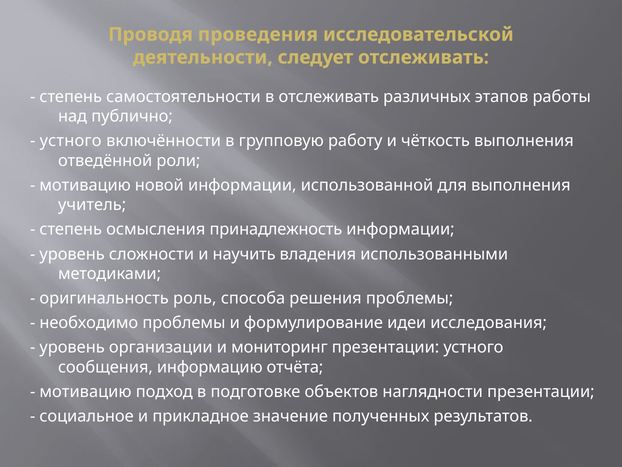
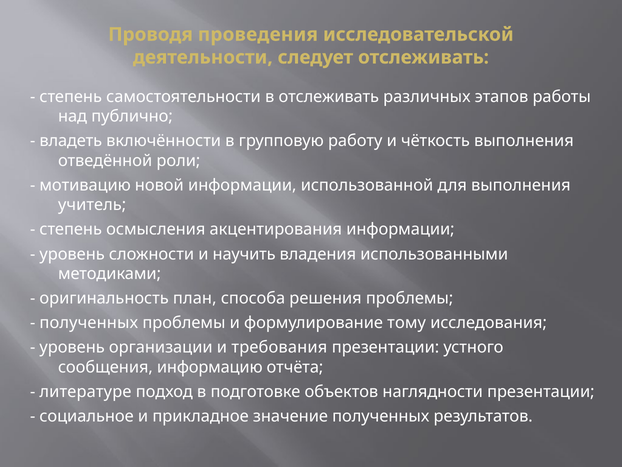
устного at (71, 141): устного -> владеть
принадлежность: принадлежность -> акцентирования
роль: роль -> план
необходимо at (89, 323): необходимо -> полученных
идеи: идеи -> тому
мониторинг: мониторинг -> требования
мотивацию at (85, 391): мотивацию -> литературе
